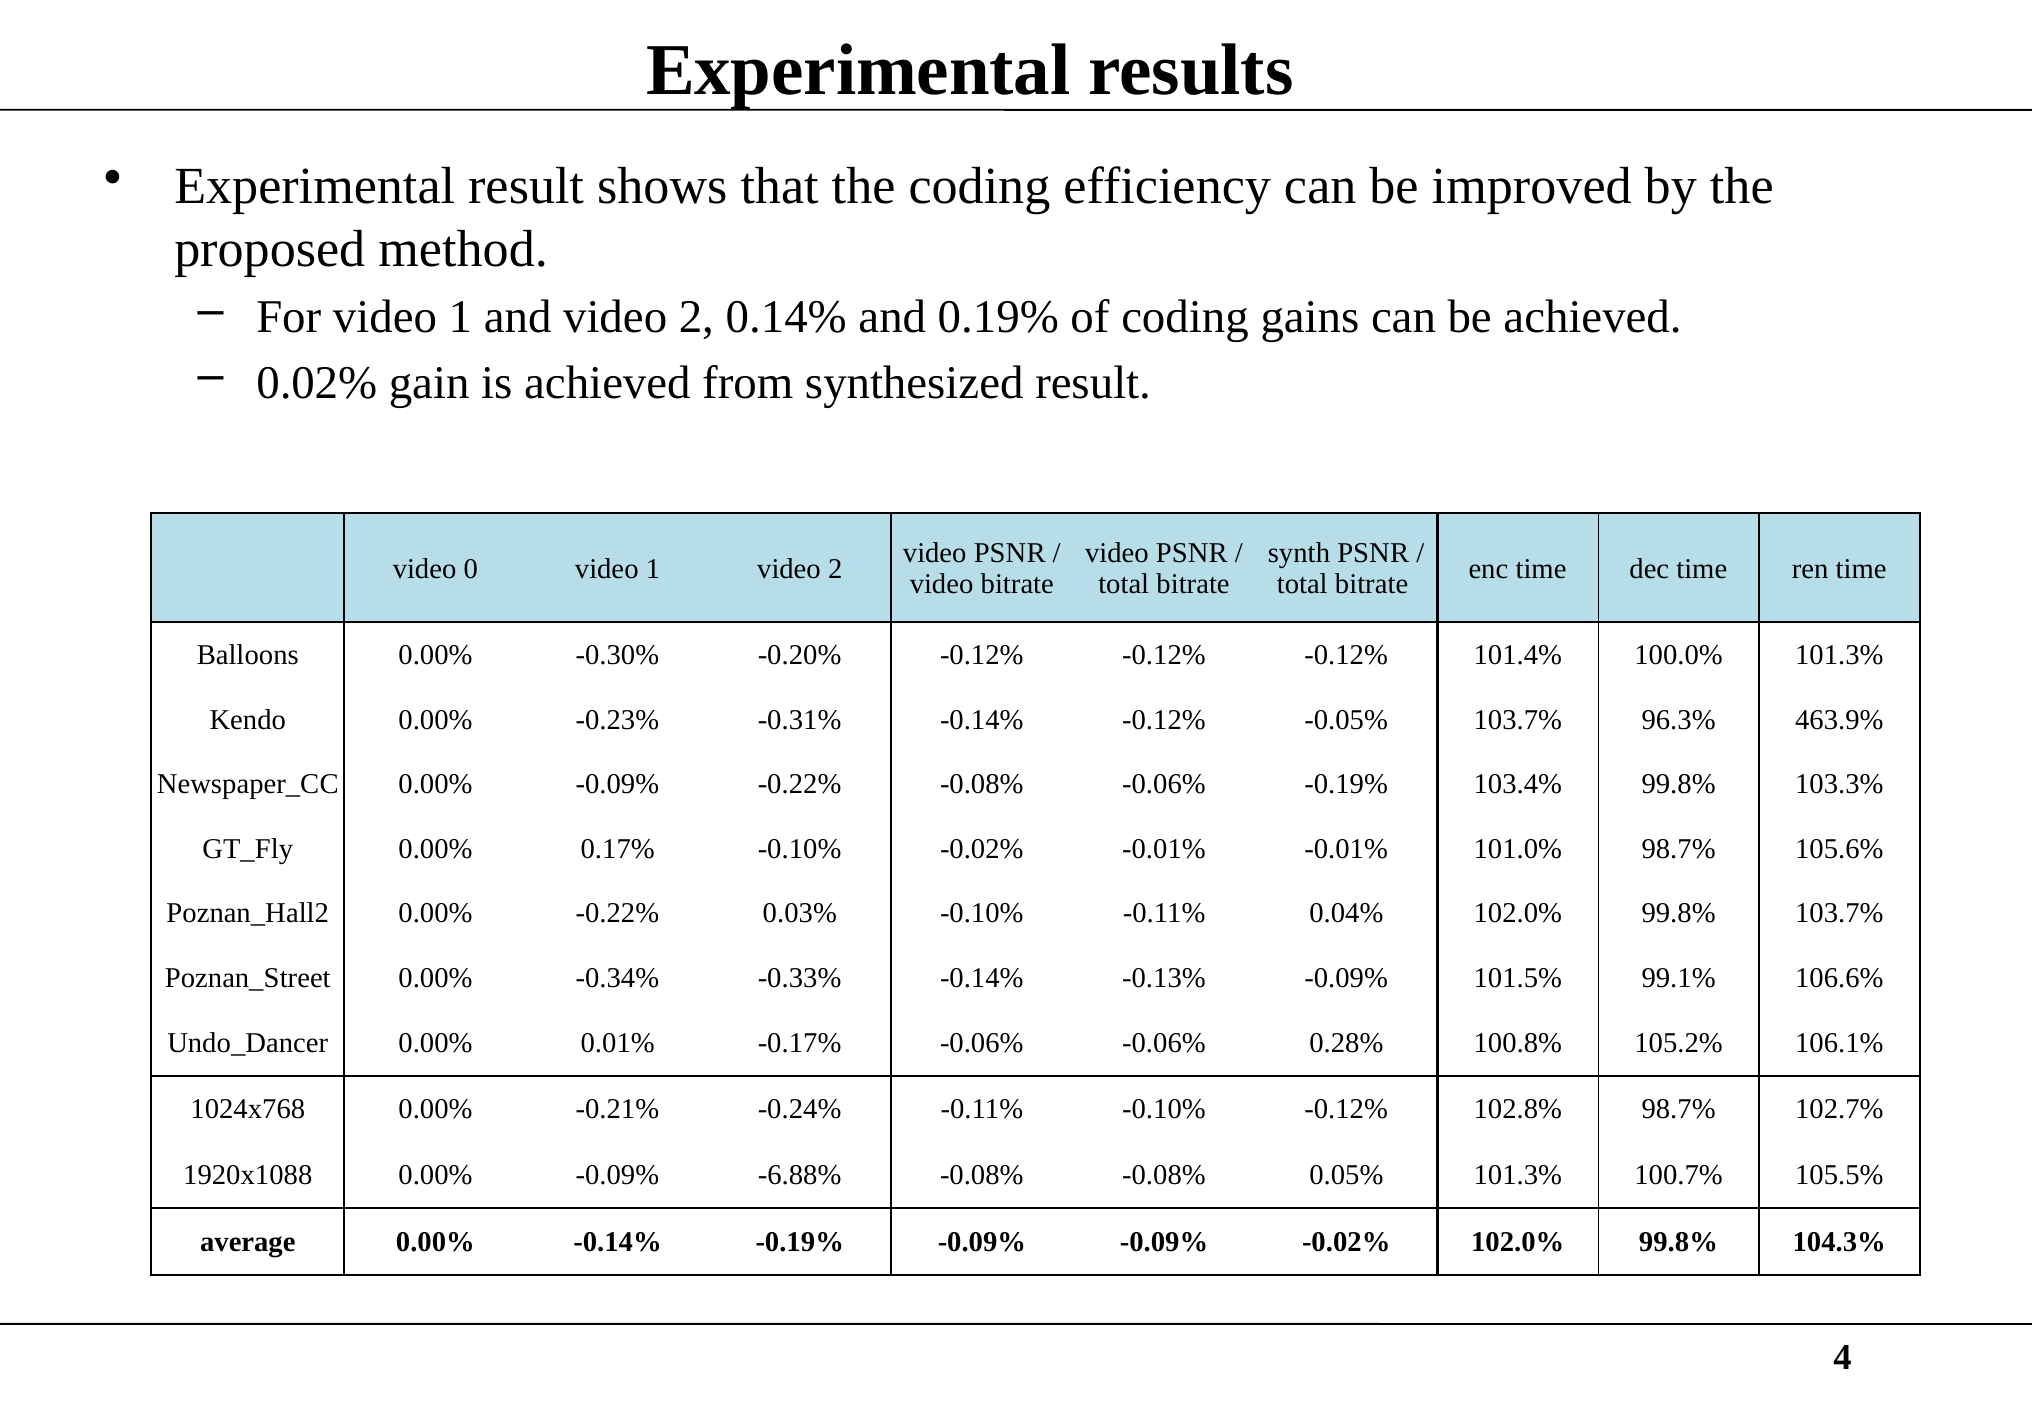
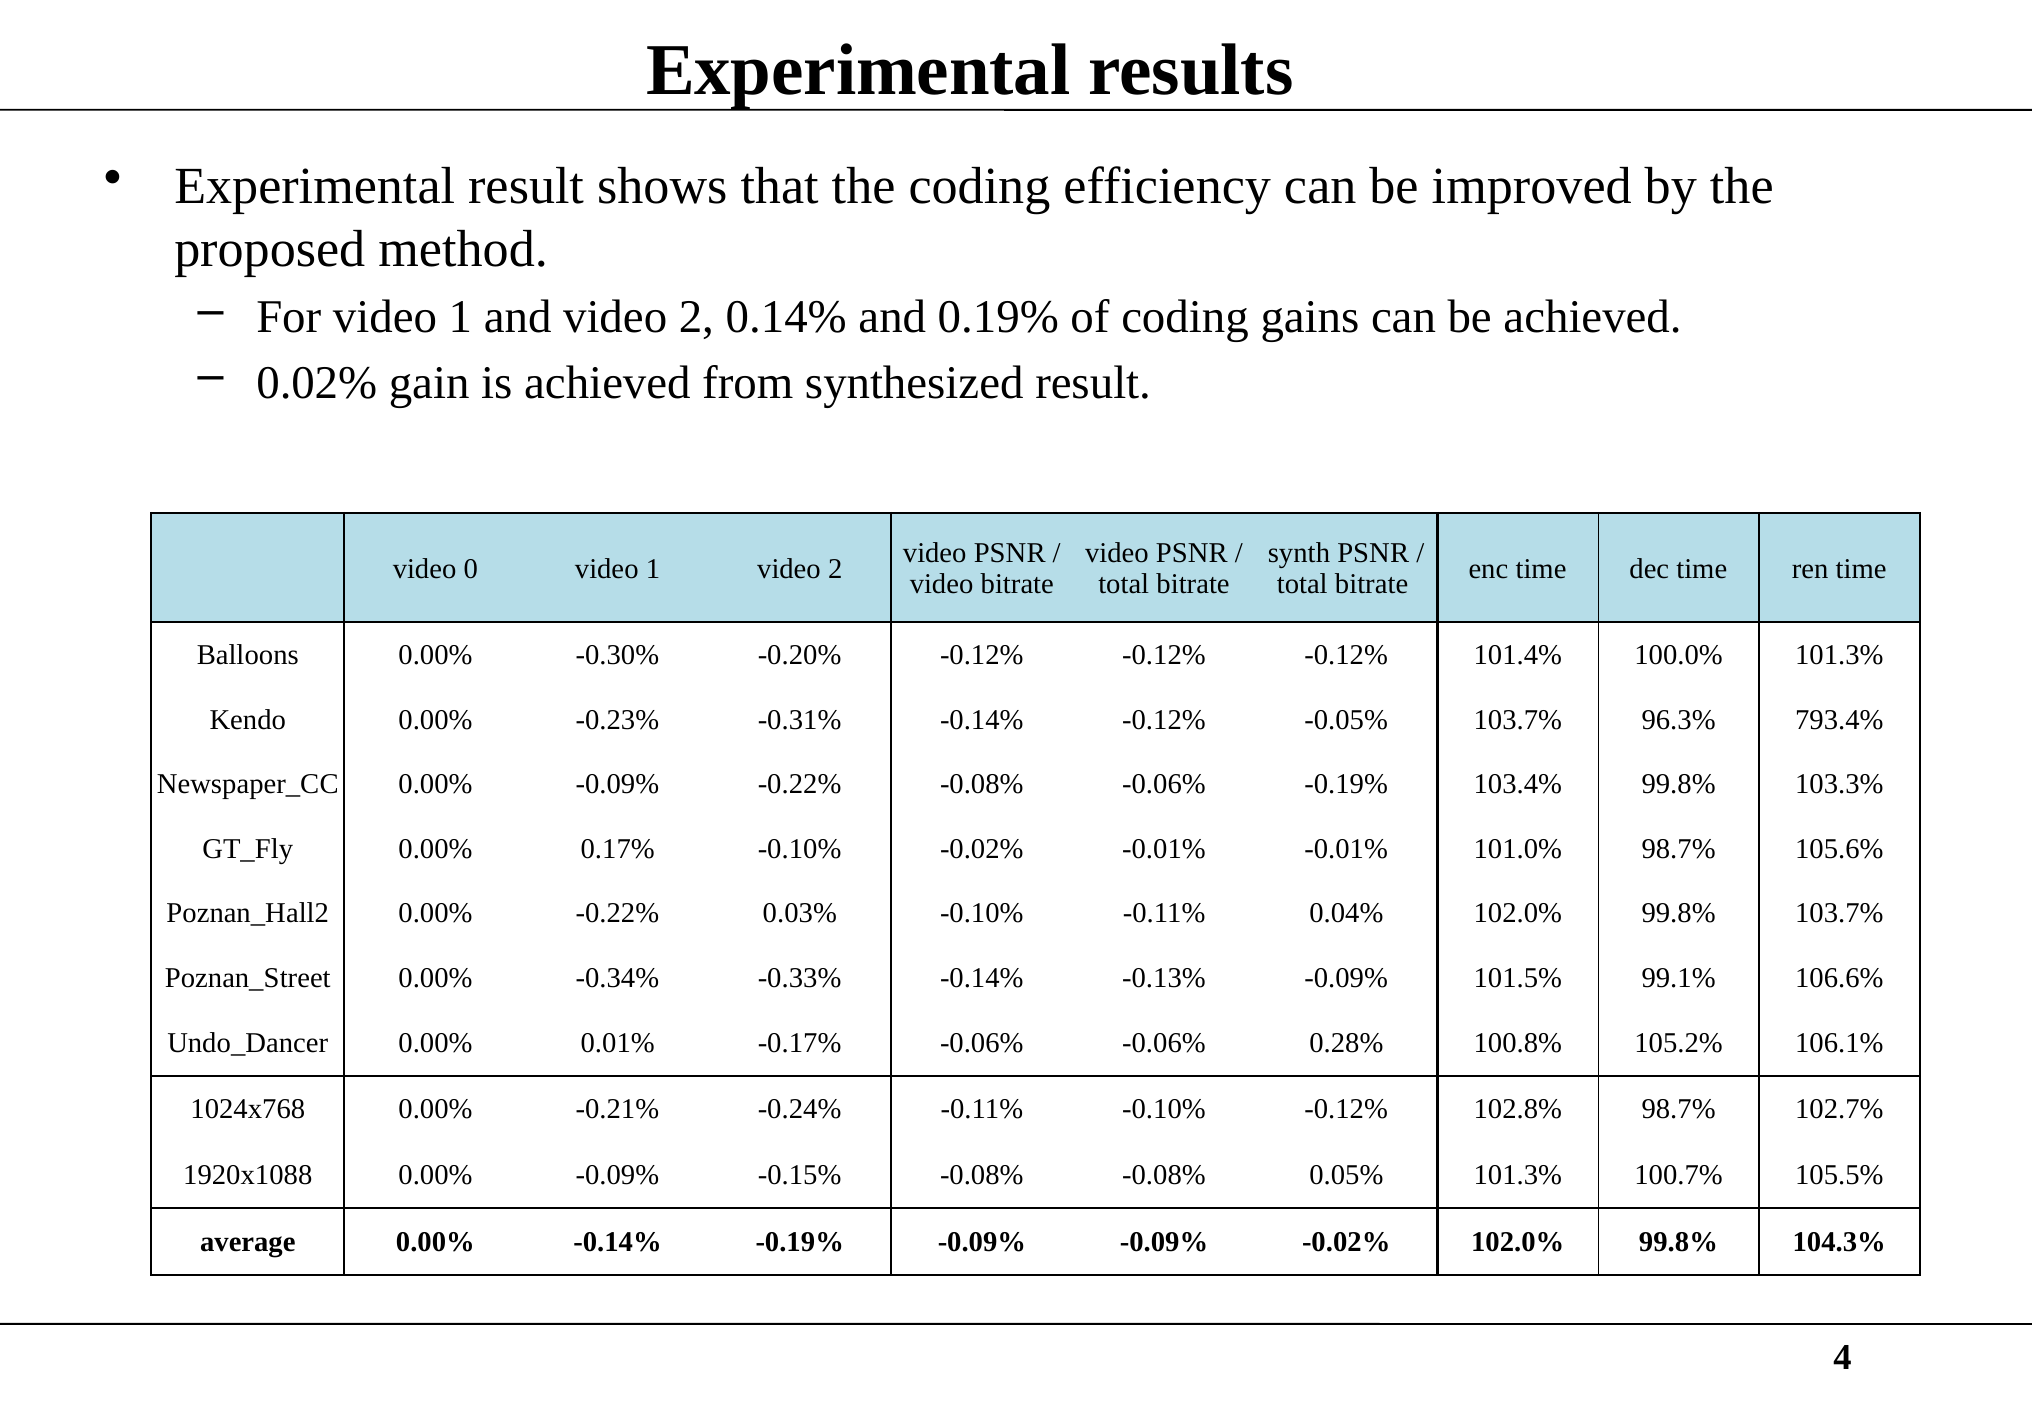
463.9%: 463.9% -> 793.4%
-6.88%: -6.88% -> -0.15%
